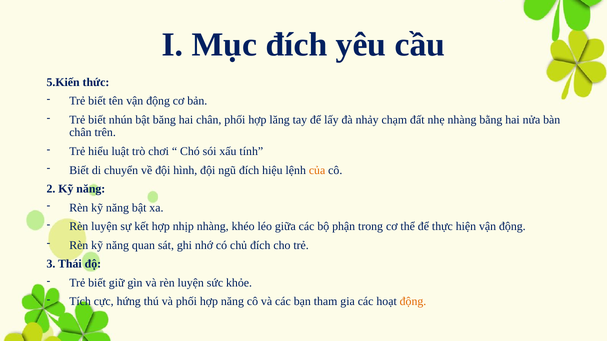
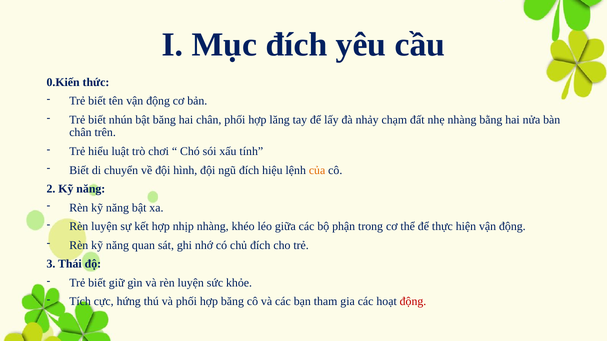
5.Kiến: 5.Kiến -> 0.Kiến
hợp năng: năng -> băng
động at (413, 302) colour: orange -> red
